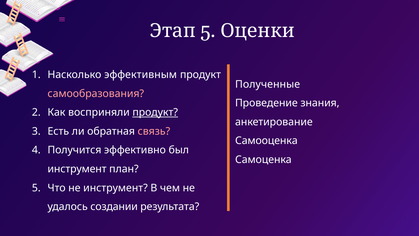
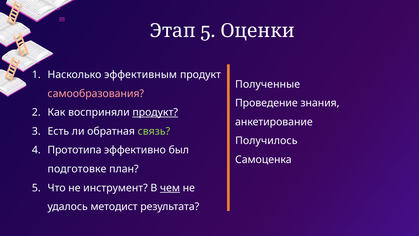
связь colour: pink -> light green
Самооценка: Самооценка -> Получилось
Получится: Получится -> Прототипа
инструмент at (77, 169): инструмент -> подготовке
чем underline: none -> present
создании: создании -> методист
